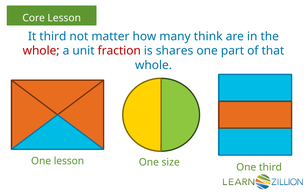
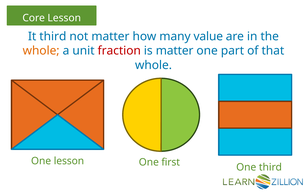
think: think -> value
whole at (41, 51) colour: red -> orange
is shares: shares -> matter
size: size -> first
